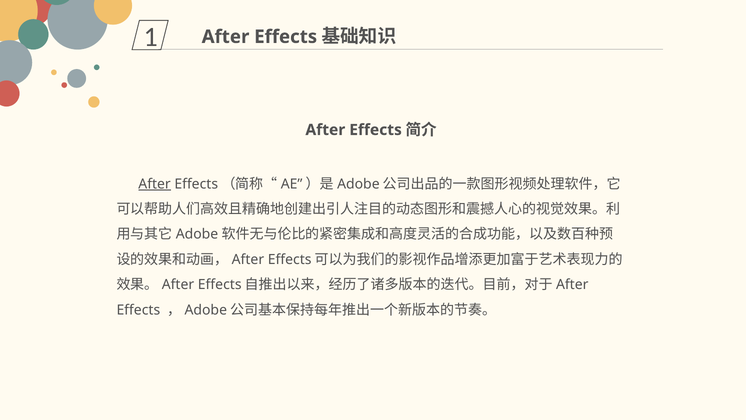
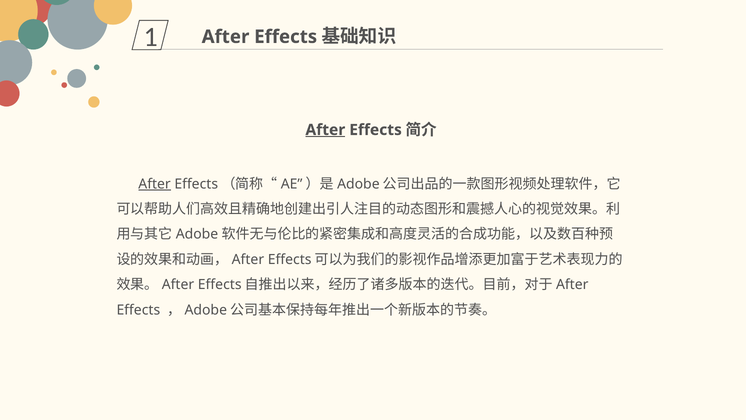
After at (325, 130) underline: none -> present
